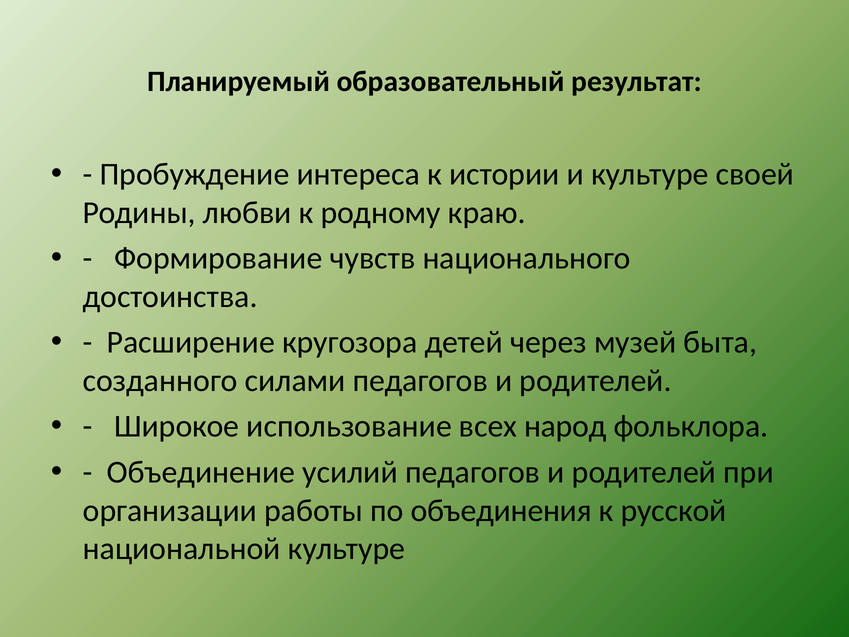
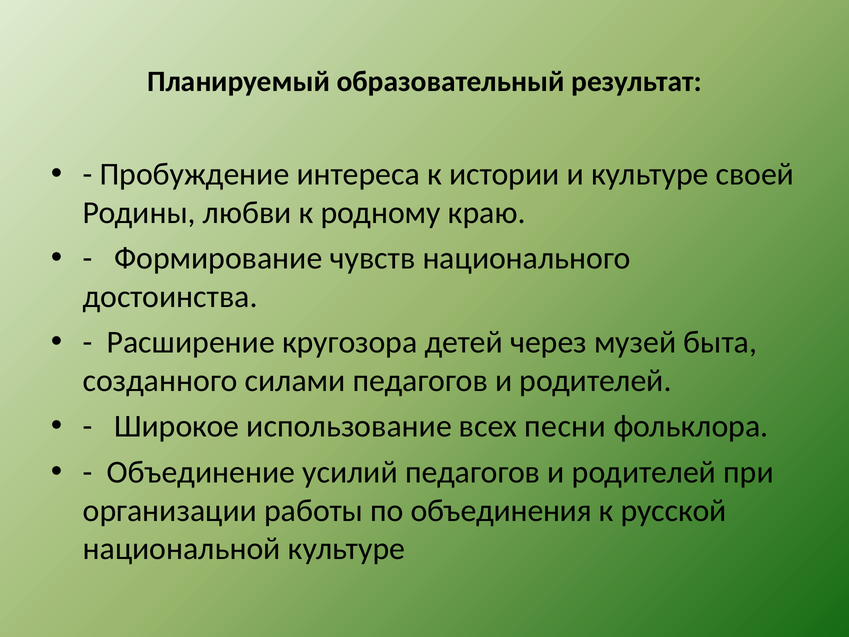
народ: народ -> песни
